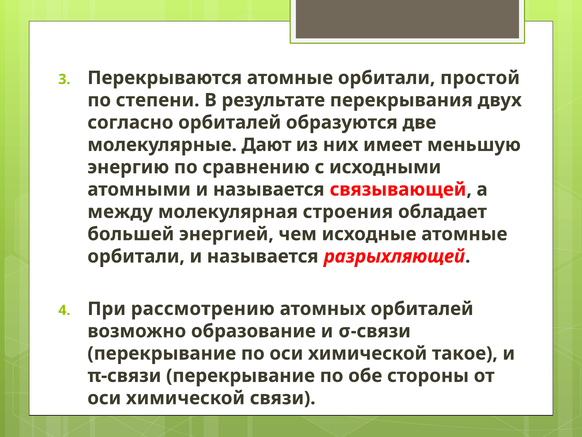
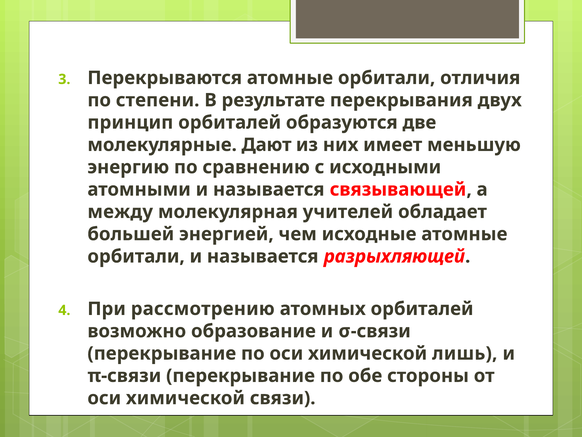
простой: простой -> отличия
согласно: согласно -> принцип
строения: строения -> учителей
такое: такое -> лишь
